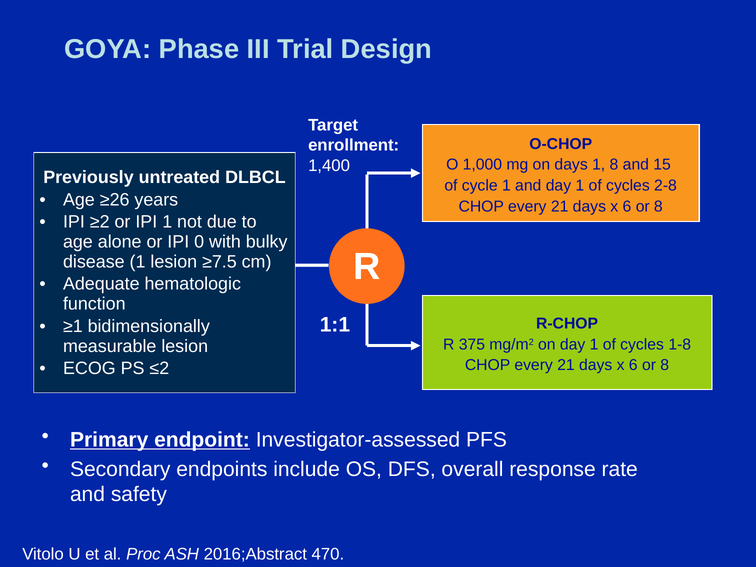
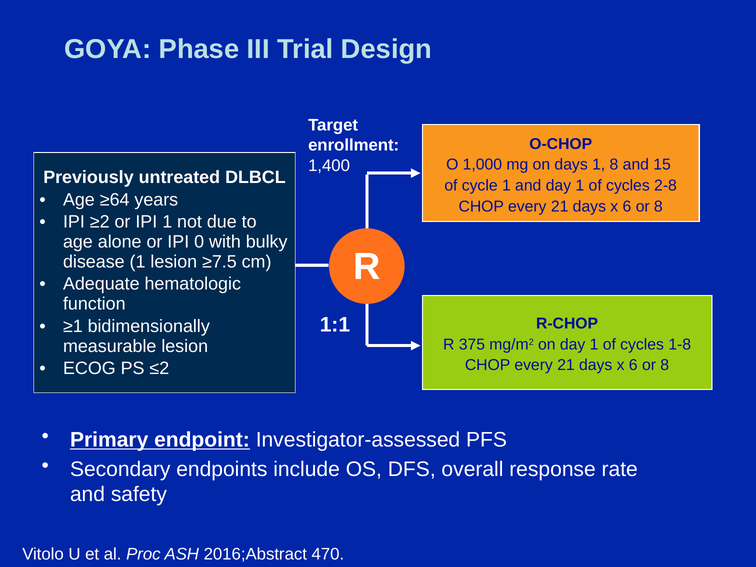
≥26: ≥26 -> ≥64
